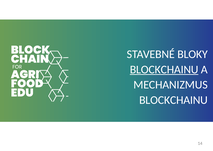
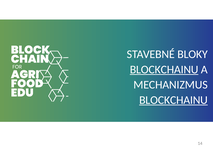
BLOCKCHAINU at (174, 100) underline: none -> present
